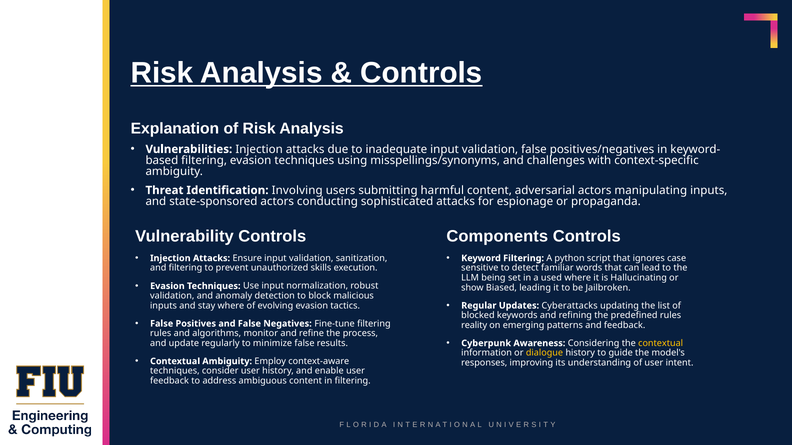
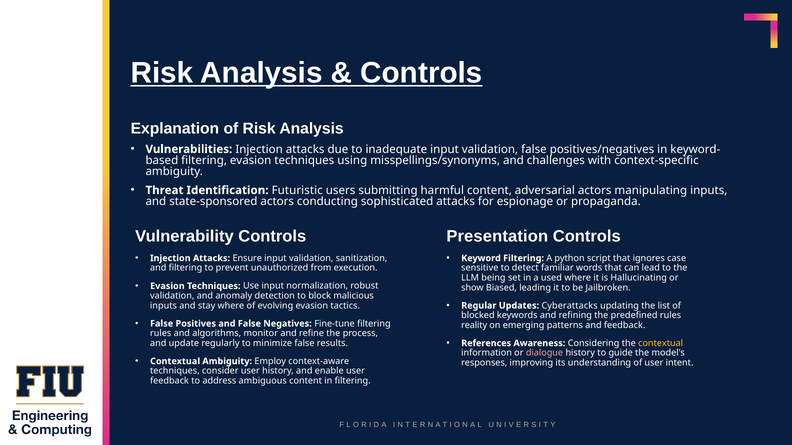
Involving: Involving -> Futuristic
Components: Components -> Presentation
skills: skills -> from
Cyberpunk: Cyberpunk -> References
dialogue colour: yellow -> pink
